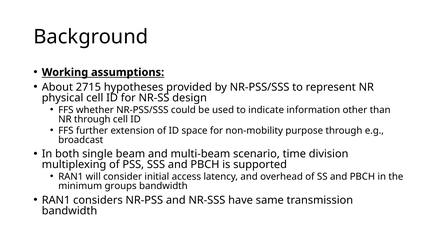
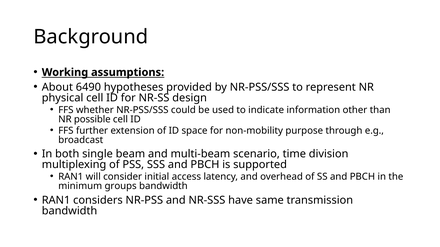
2715: 2715 -> 6490
NR through: through -> possible
